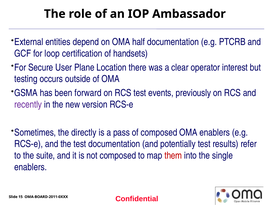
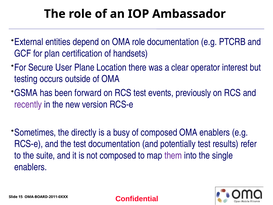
OMA half: half -> role
loop: loop -> plan
pass: pass -> busy
them colour: red -> purple
